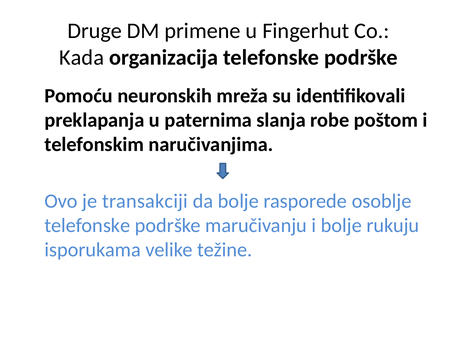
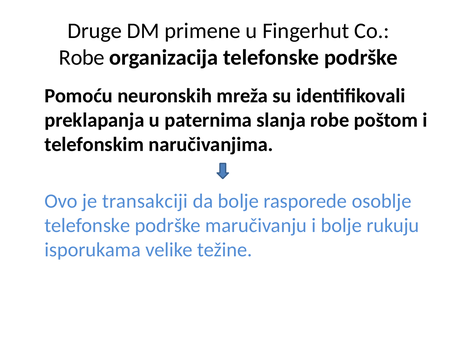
Kada at (82, 58): Kada -> Robe
